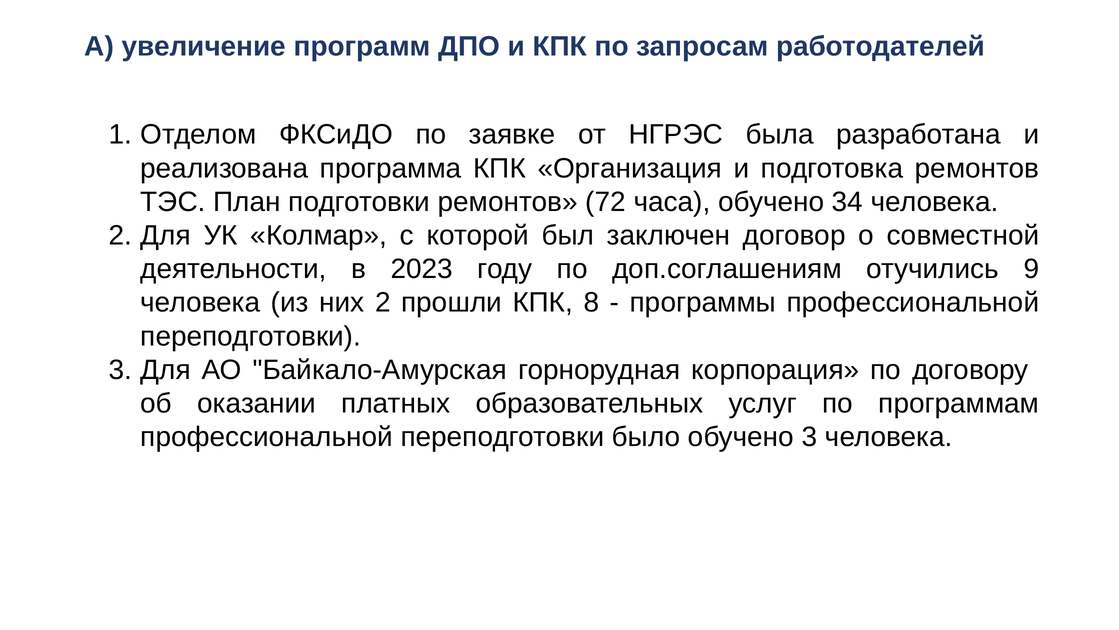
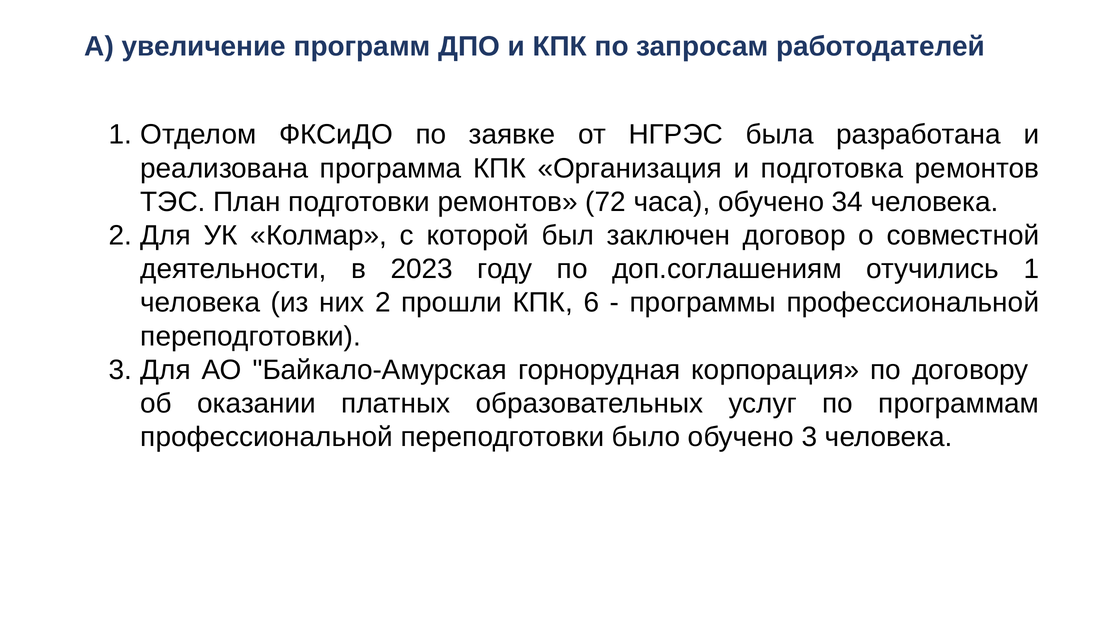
отучились 9: 9 -> 1
8: 8 -> 6
